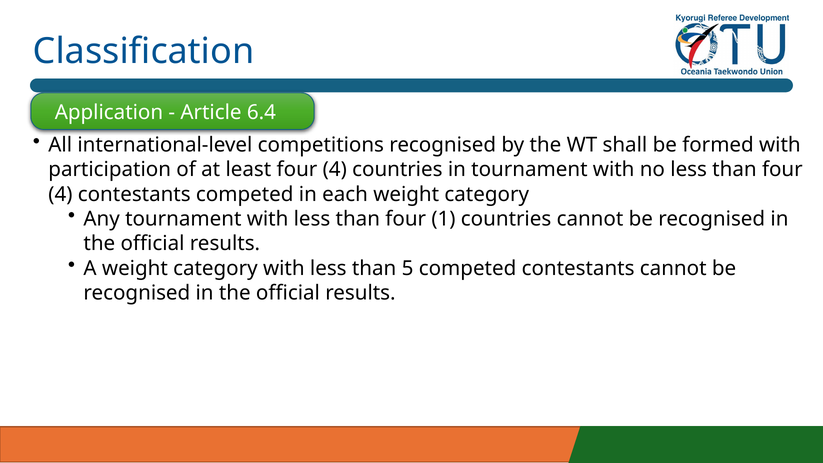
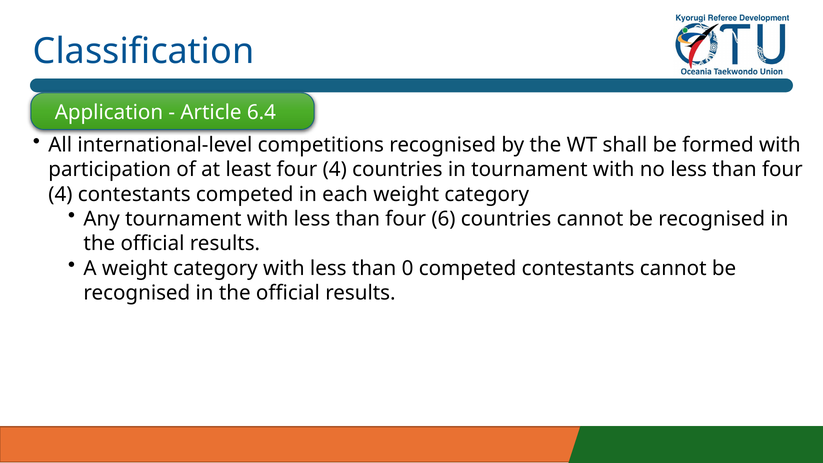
1: 1 -> 6
5: 5 -> 0
